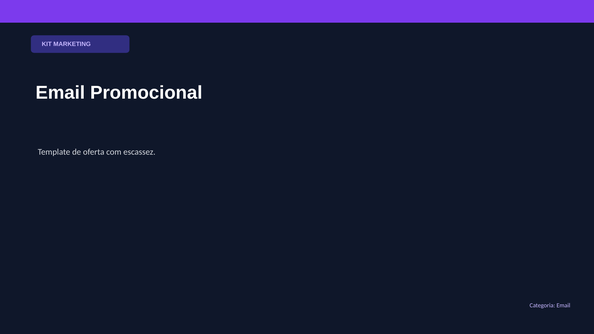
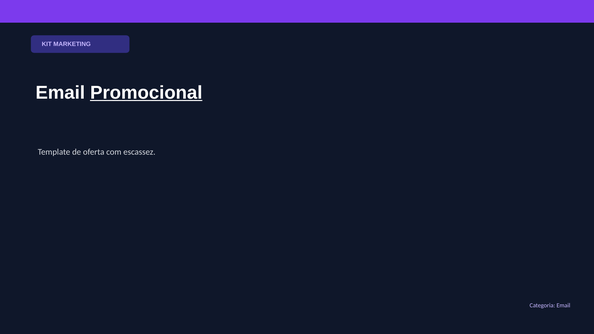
Promocional underline: none -> present
